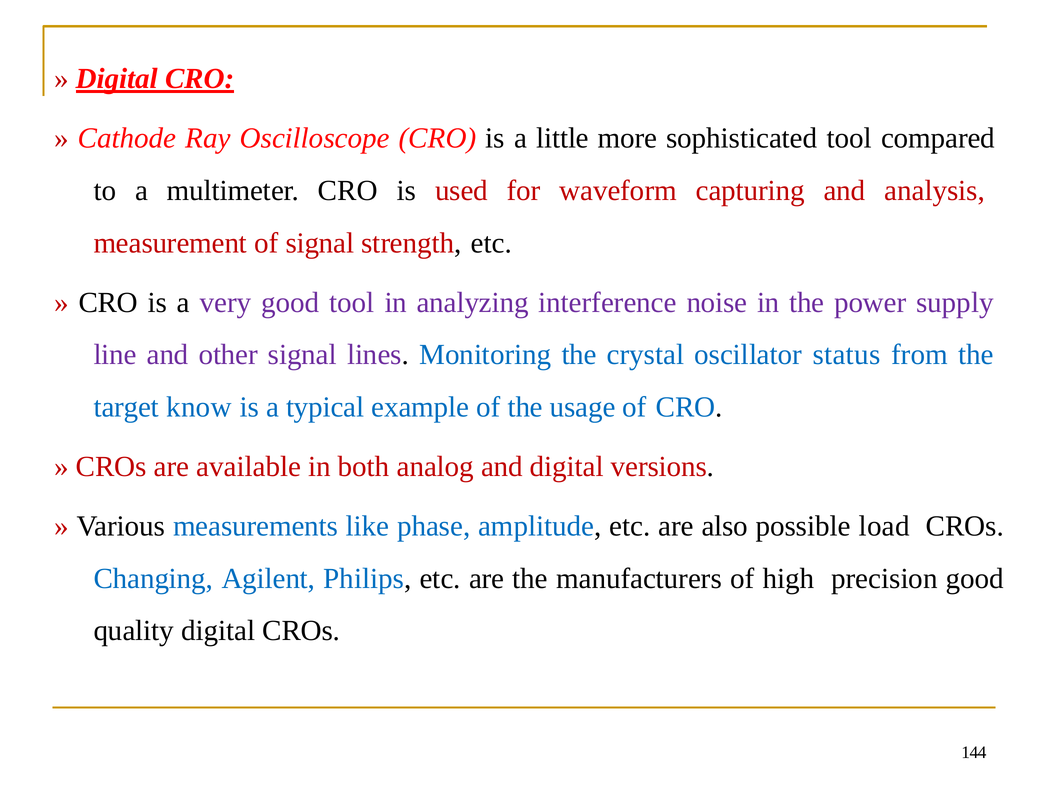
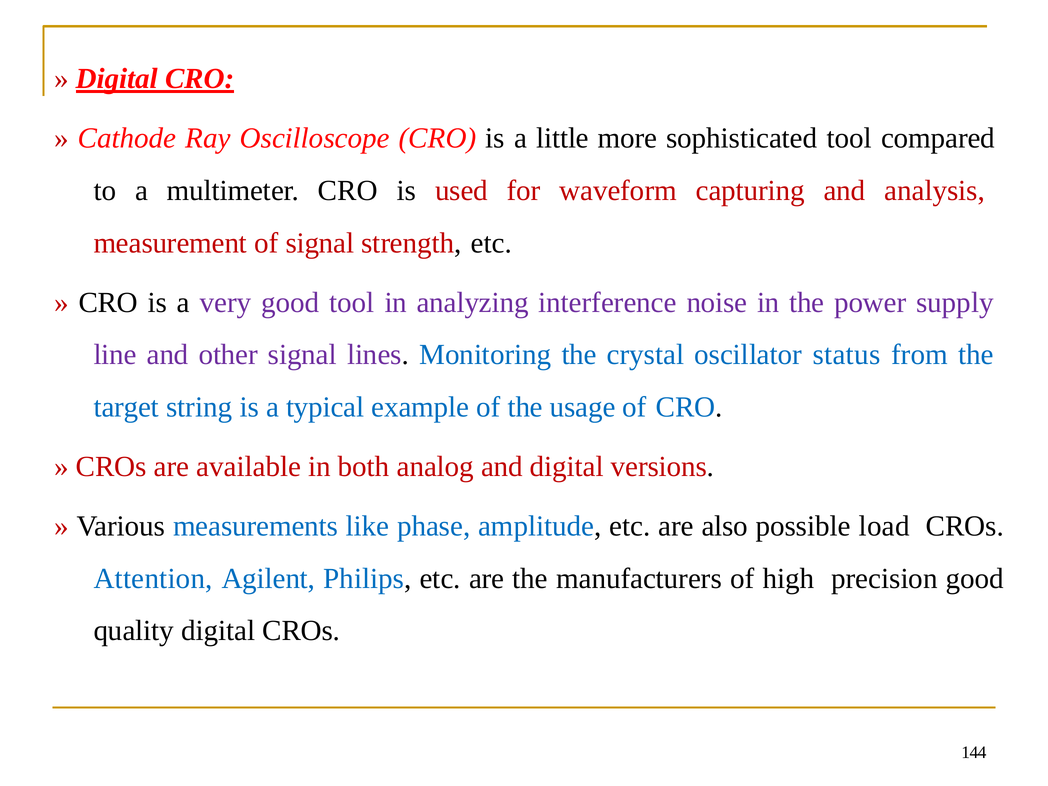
know: know -> string
Changing: Changing -> Attention
